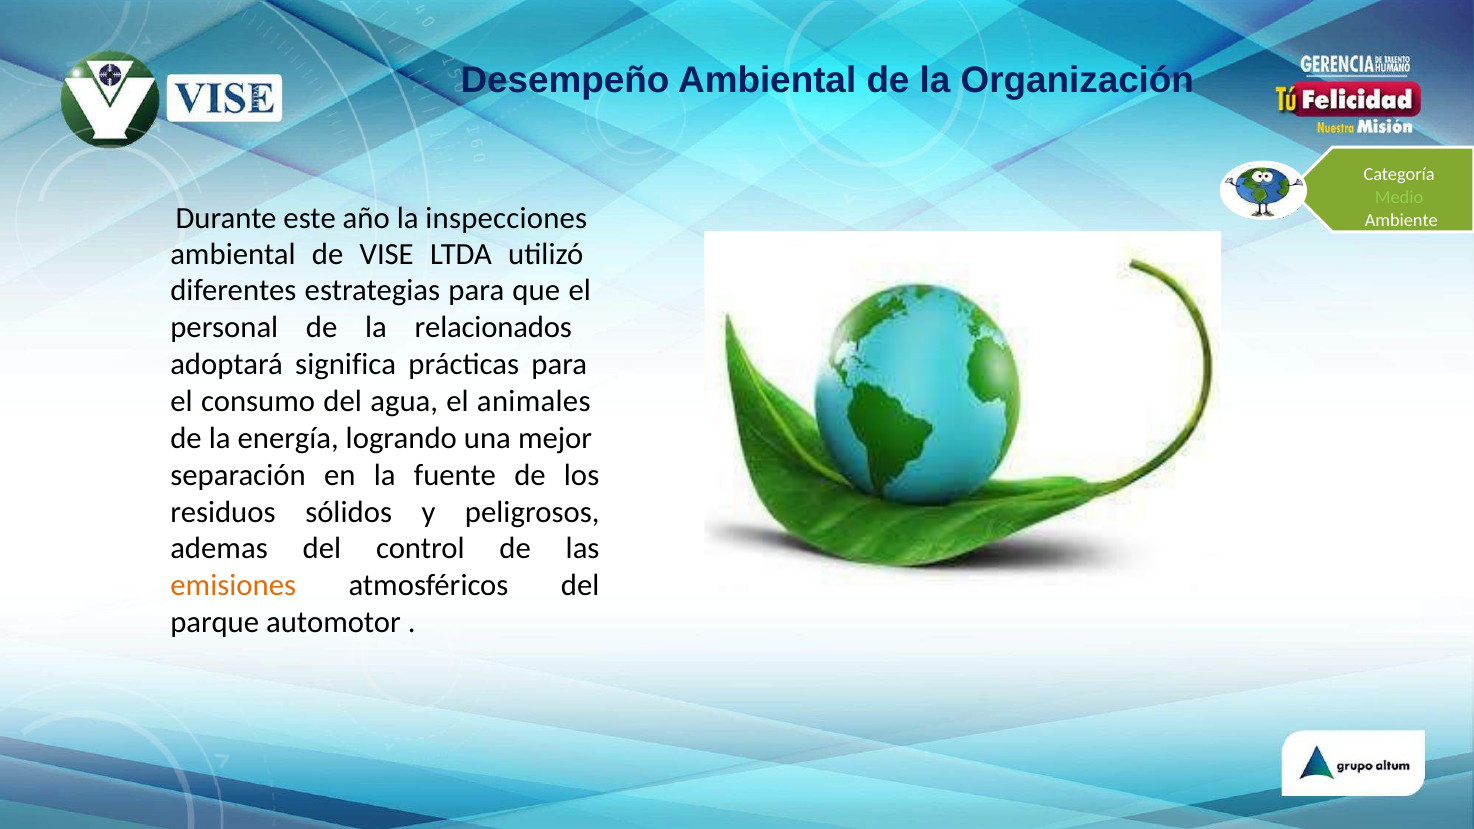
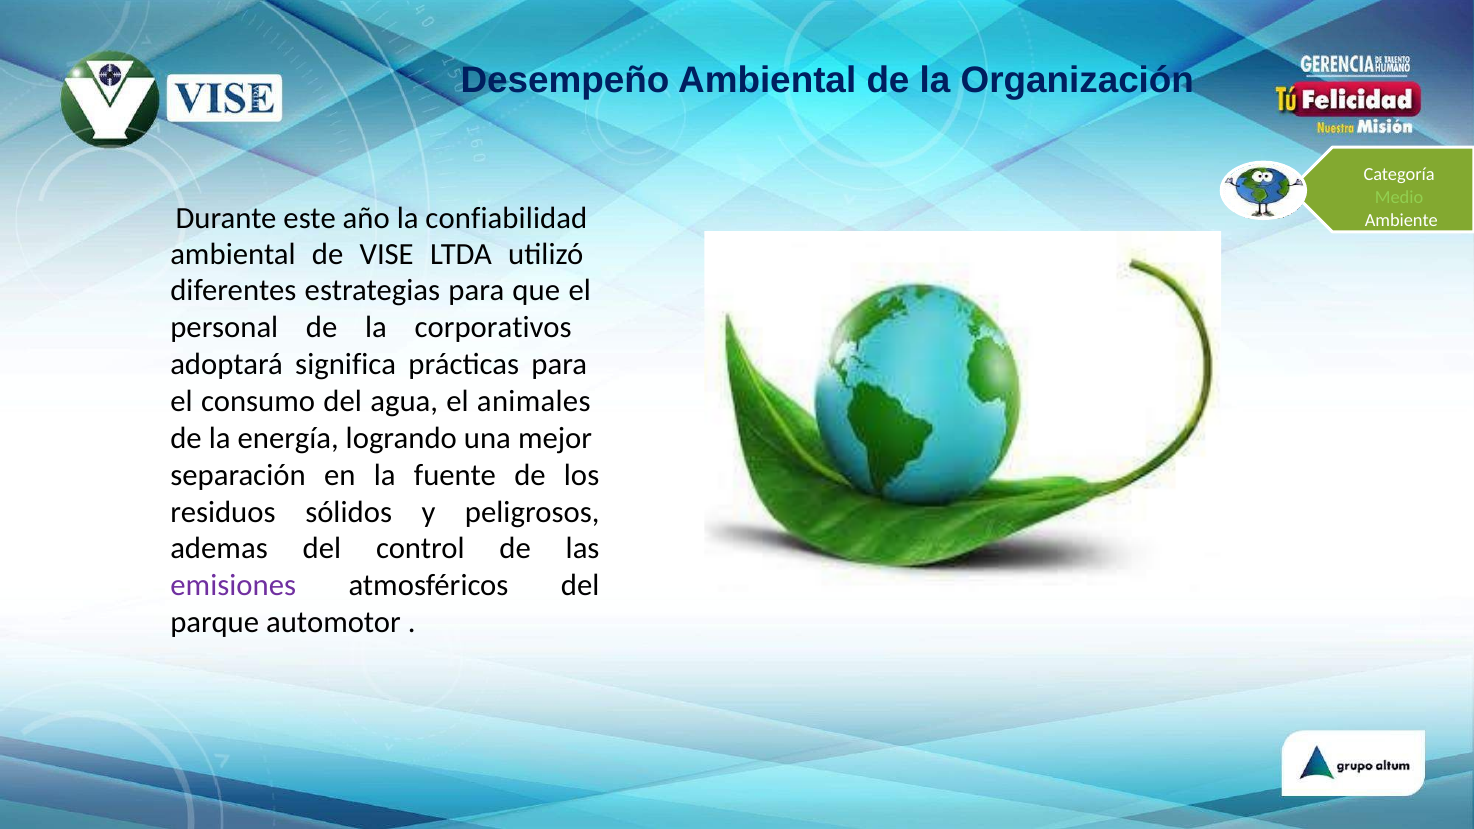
inspecciones: inspecciones -> confiabilidad
relacionados: relacionados -> corporativos
emisiones colour: orange -> purple
